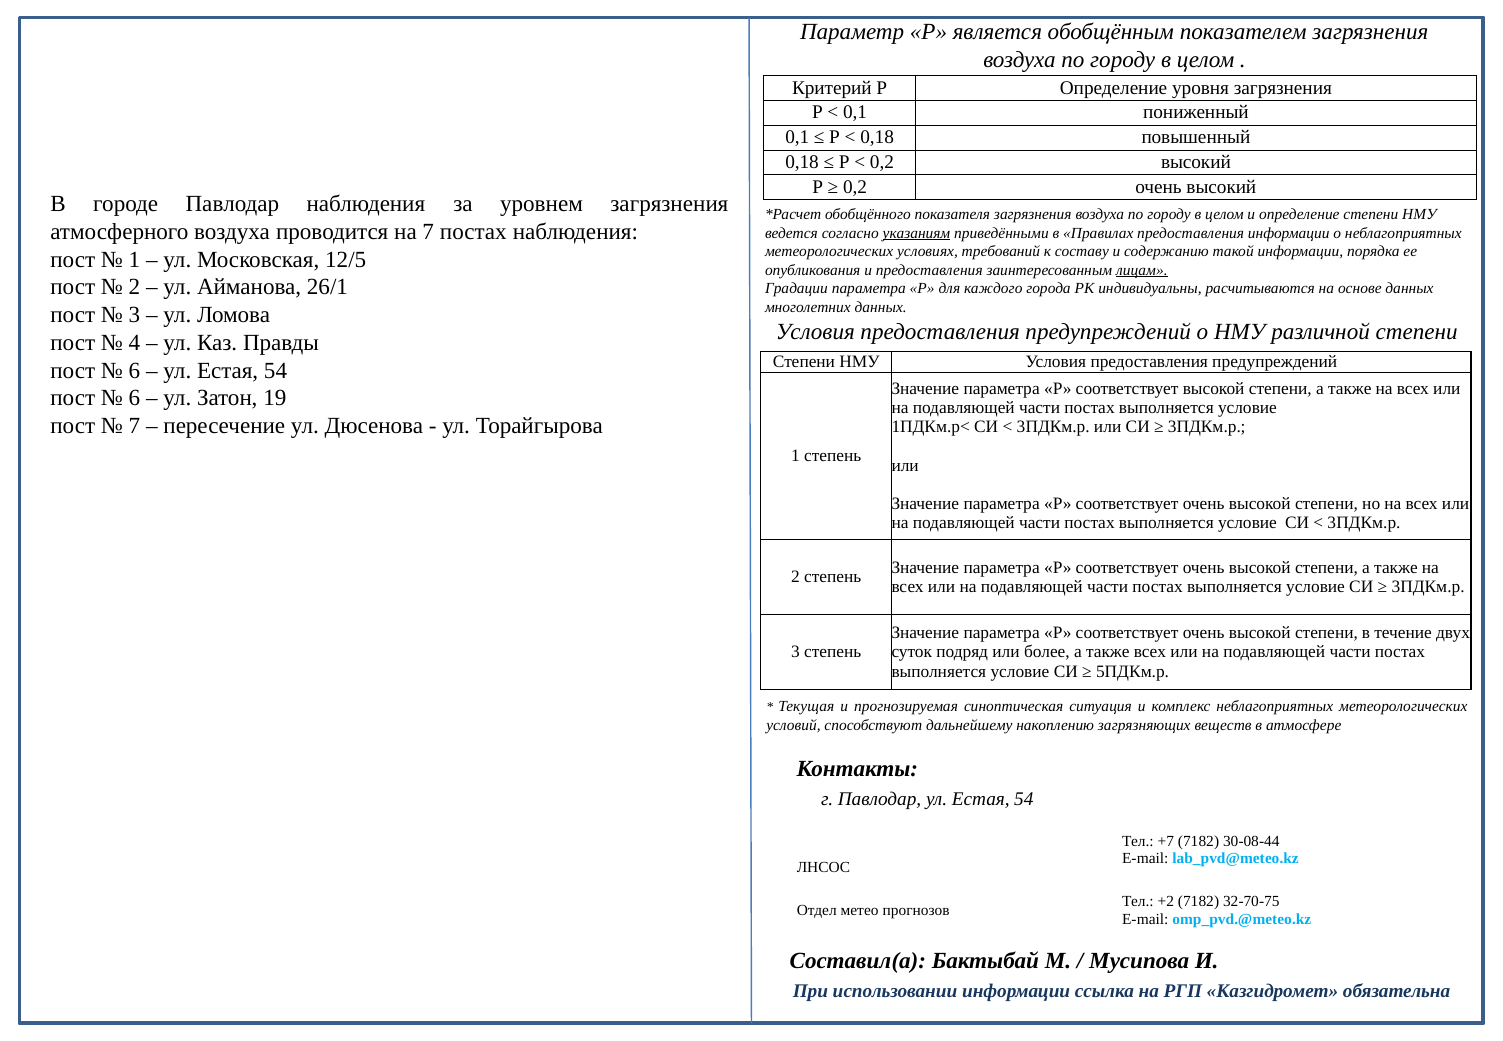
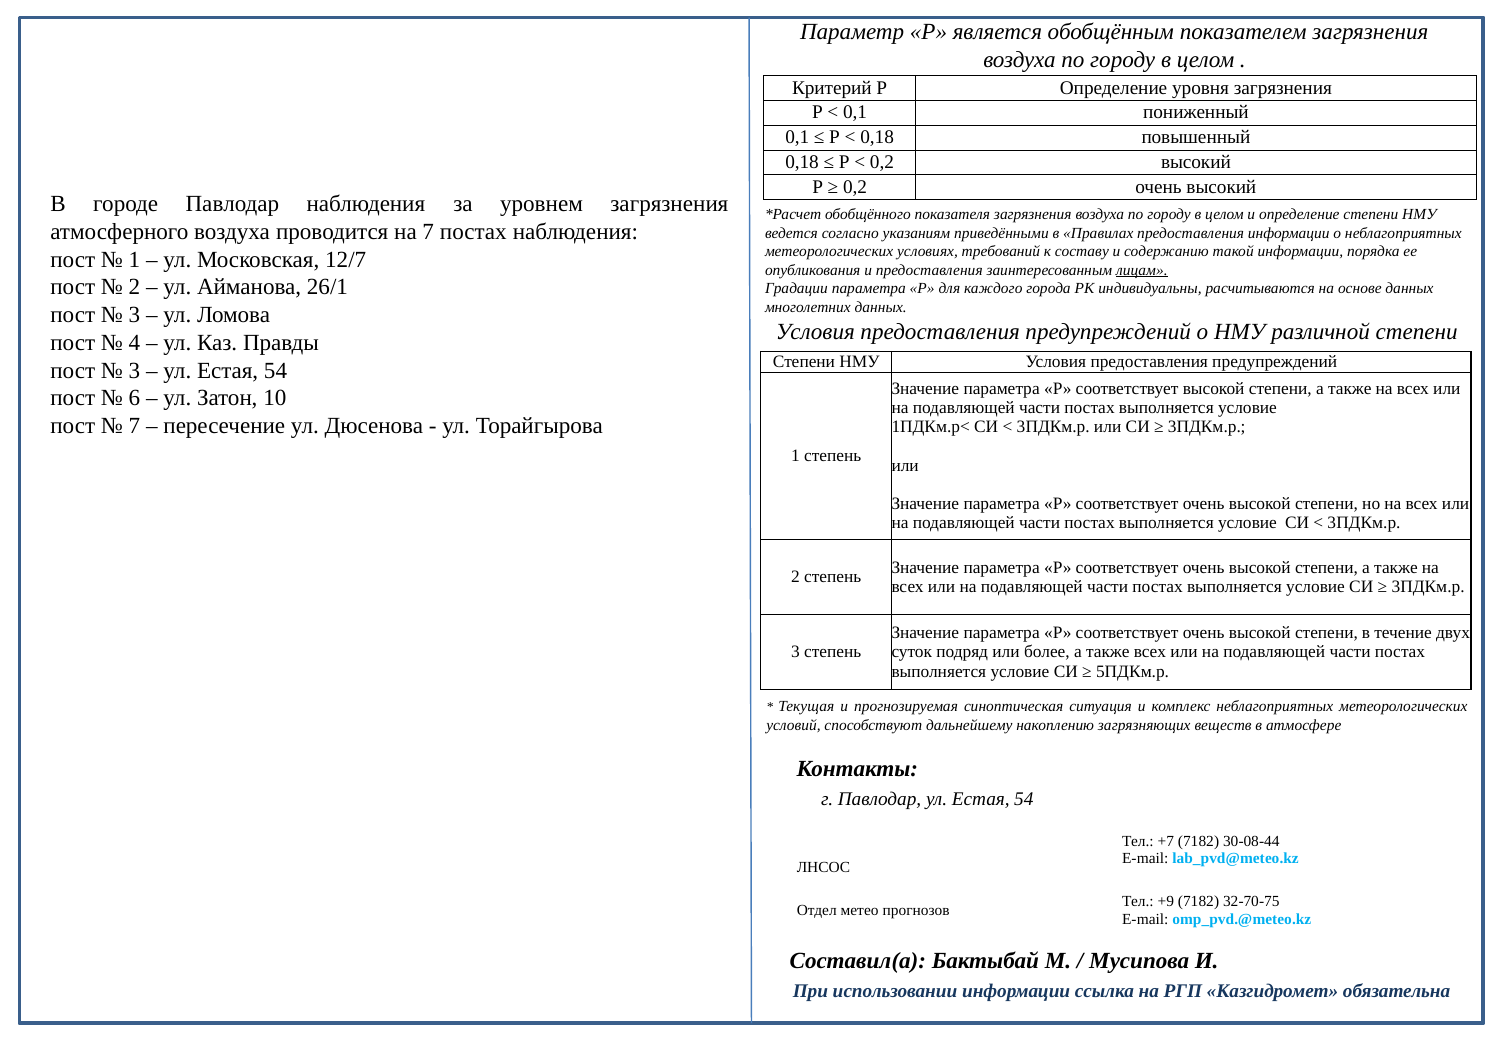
указаниям underline: present -> none
12/5: 12/5 -> 12/7
6 at (134, 370): 6 -> 3
19: 19 -> 10
+2: +2 -> +9
